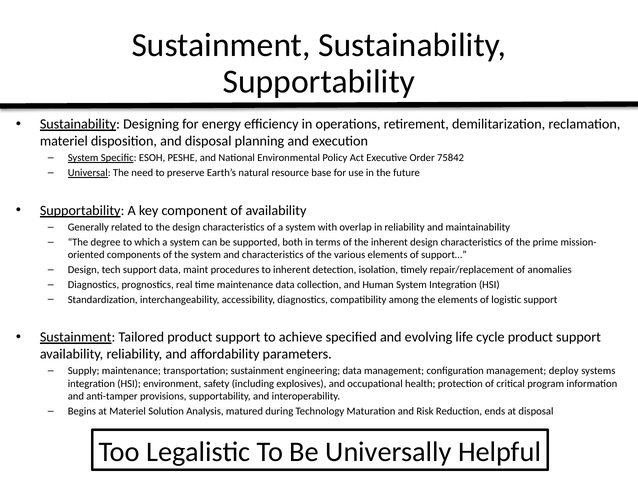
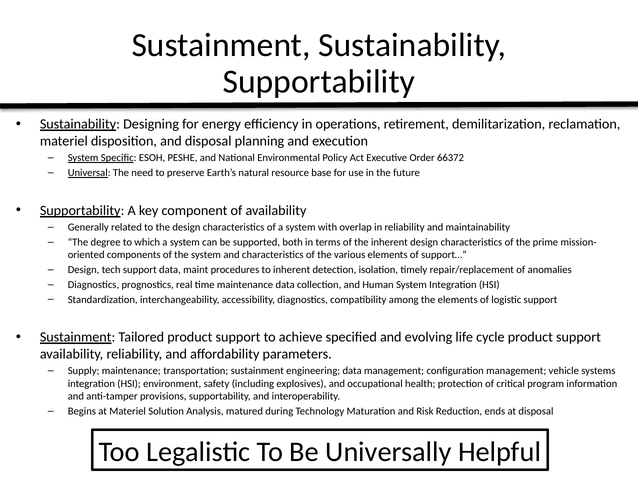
75842: 75842 -> 66372
deploy: deploy -> vehicle
